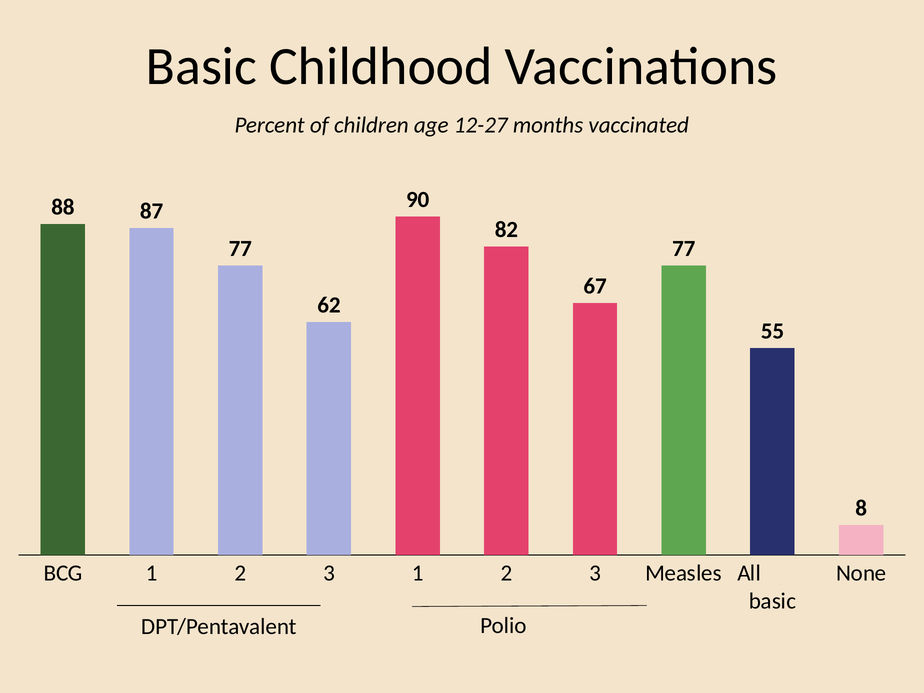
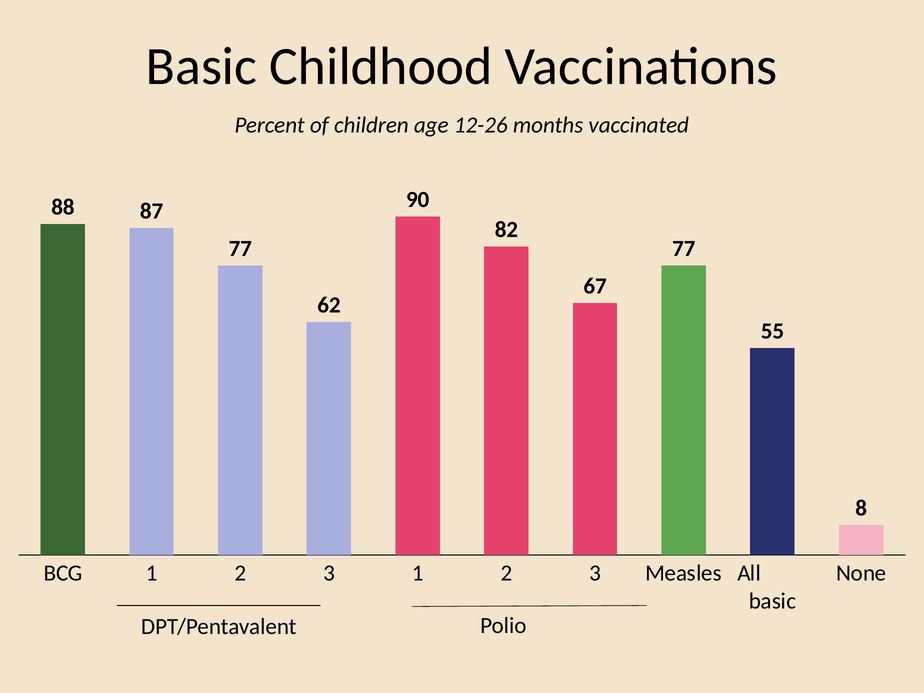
12-27: 12-27 -> 12-26
